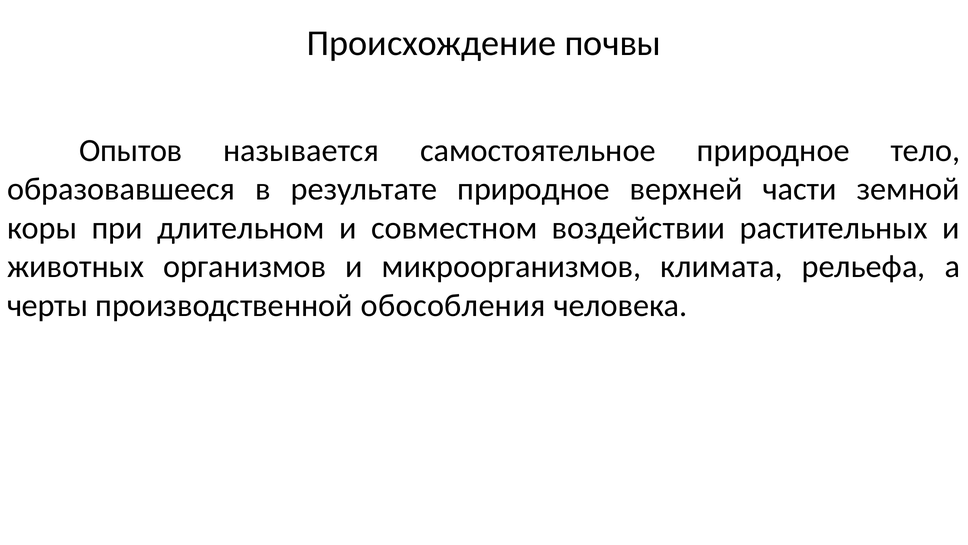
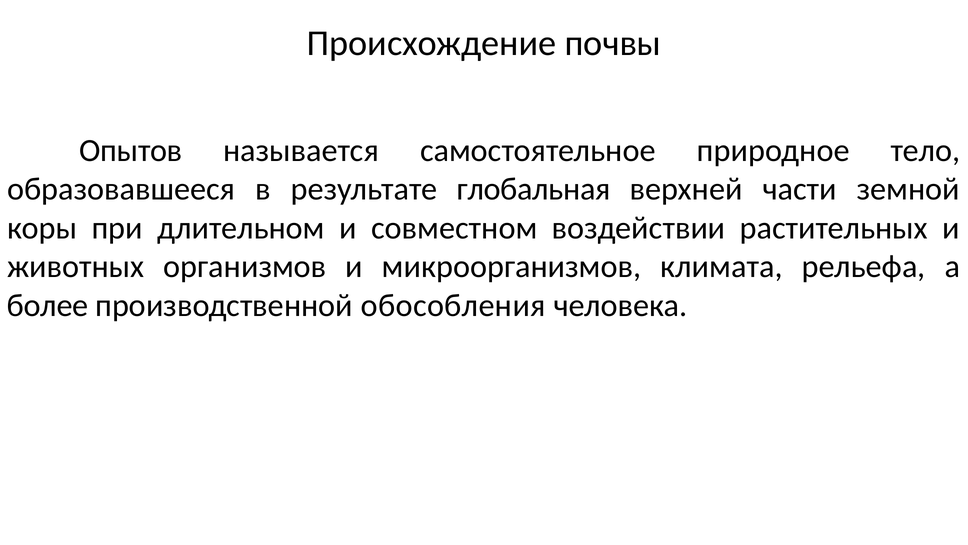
результате природное: природное -> глобальная
черты: черты -> более
